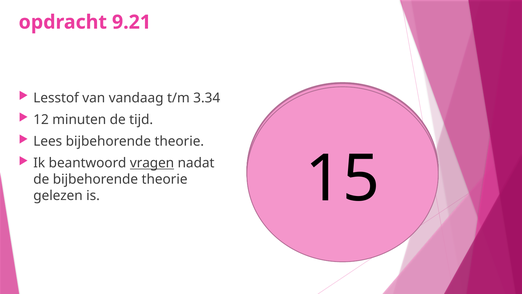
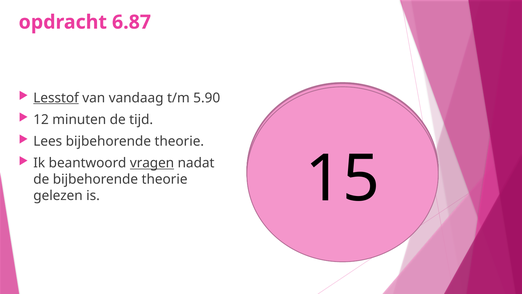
9.21: 9.21 -> 6.87
Lesstof underline: none -> present
3.34: 3.34 -> 5.90
